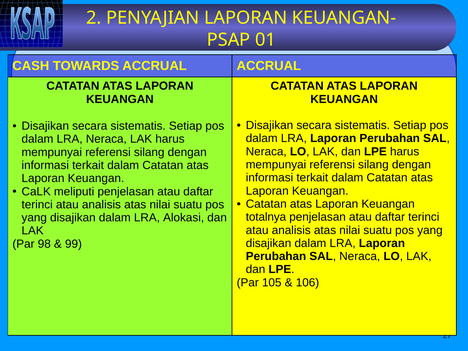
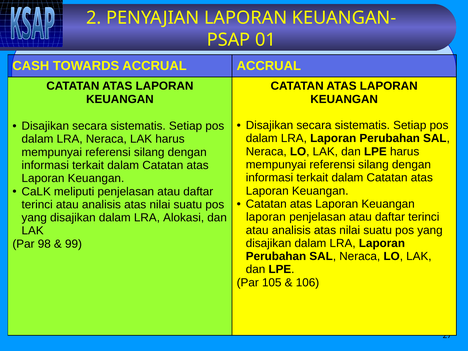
totalnya at (266, 217): totalnya -> laporan
